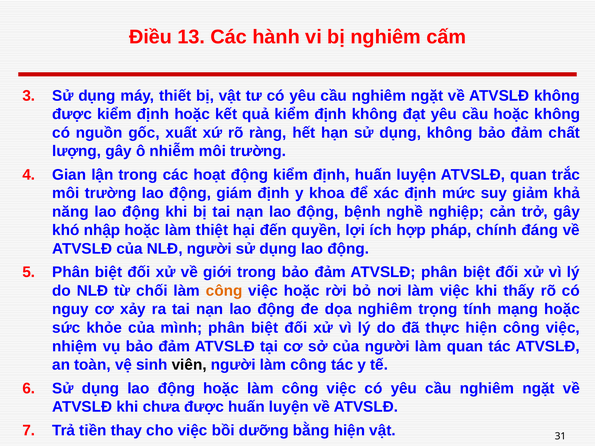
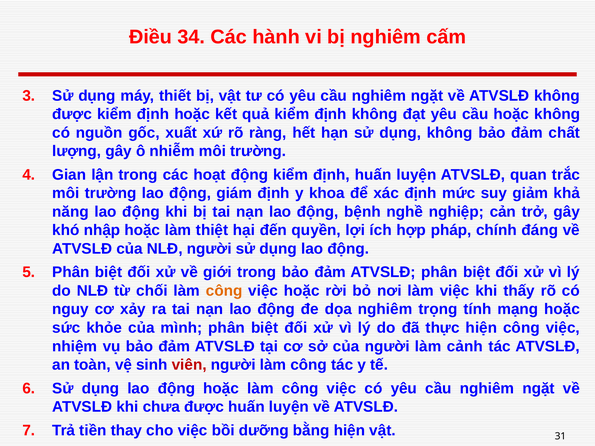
13: 13 -> 34
làm quan: quan -> cảnh
viên colour: black -> red
